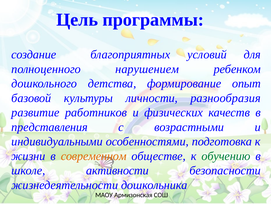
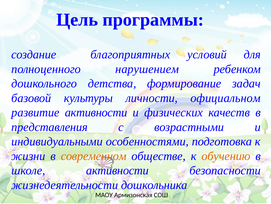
опыт: опыт -> задач
разнообразия: разнообразия -> официальном
развитие работников: работников -> активности
обучению colour: green -> orange
